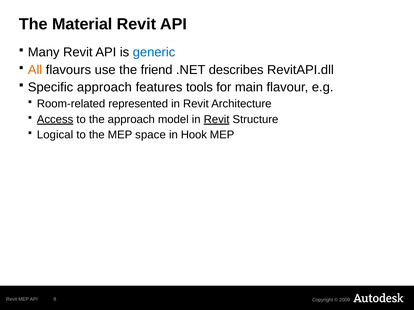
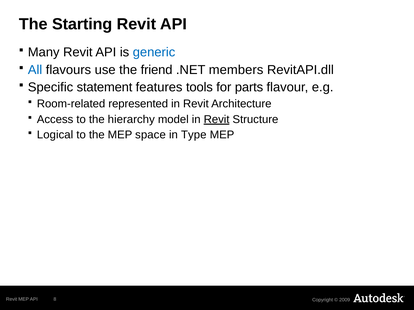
Material: Material -> Starting
All colour: orange -> blue
describes: describes -> members
Specific approach: approach -> statement
main: main -> parts
Access underline: present -> none
the approach: approach -> hierarchy
Hook: Hook -> Type
